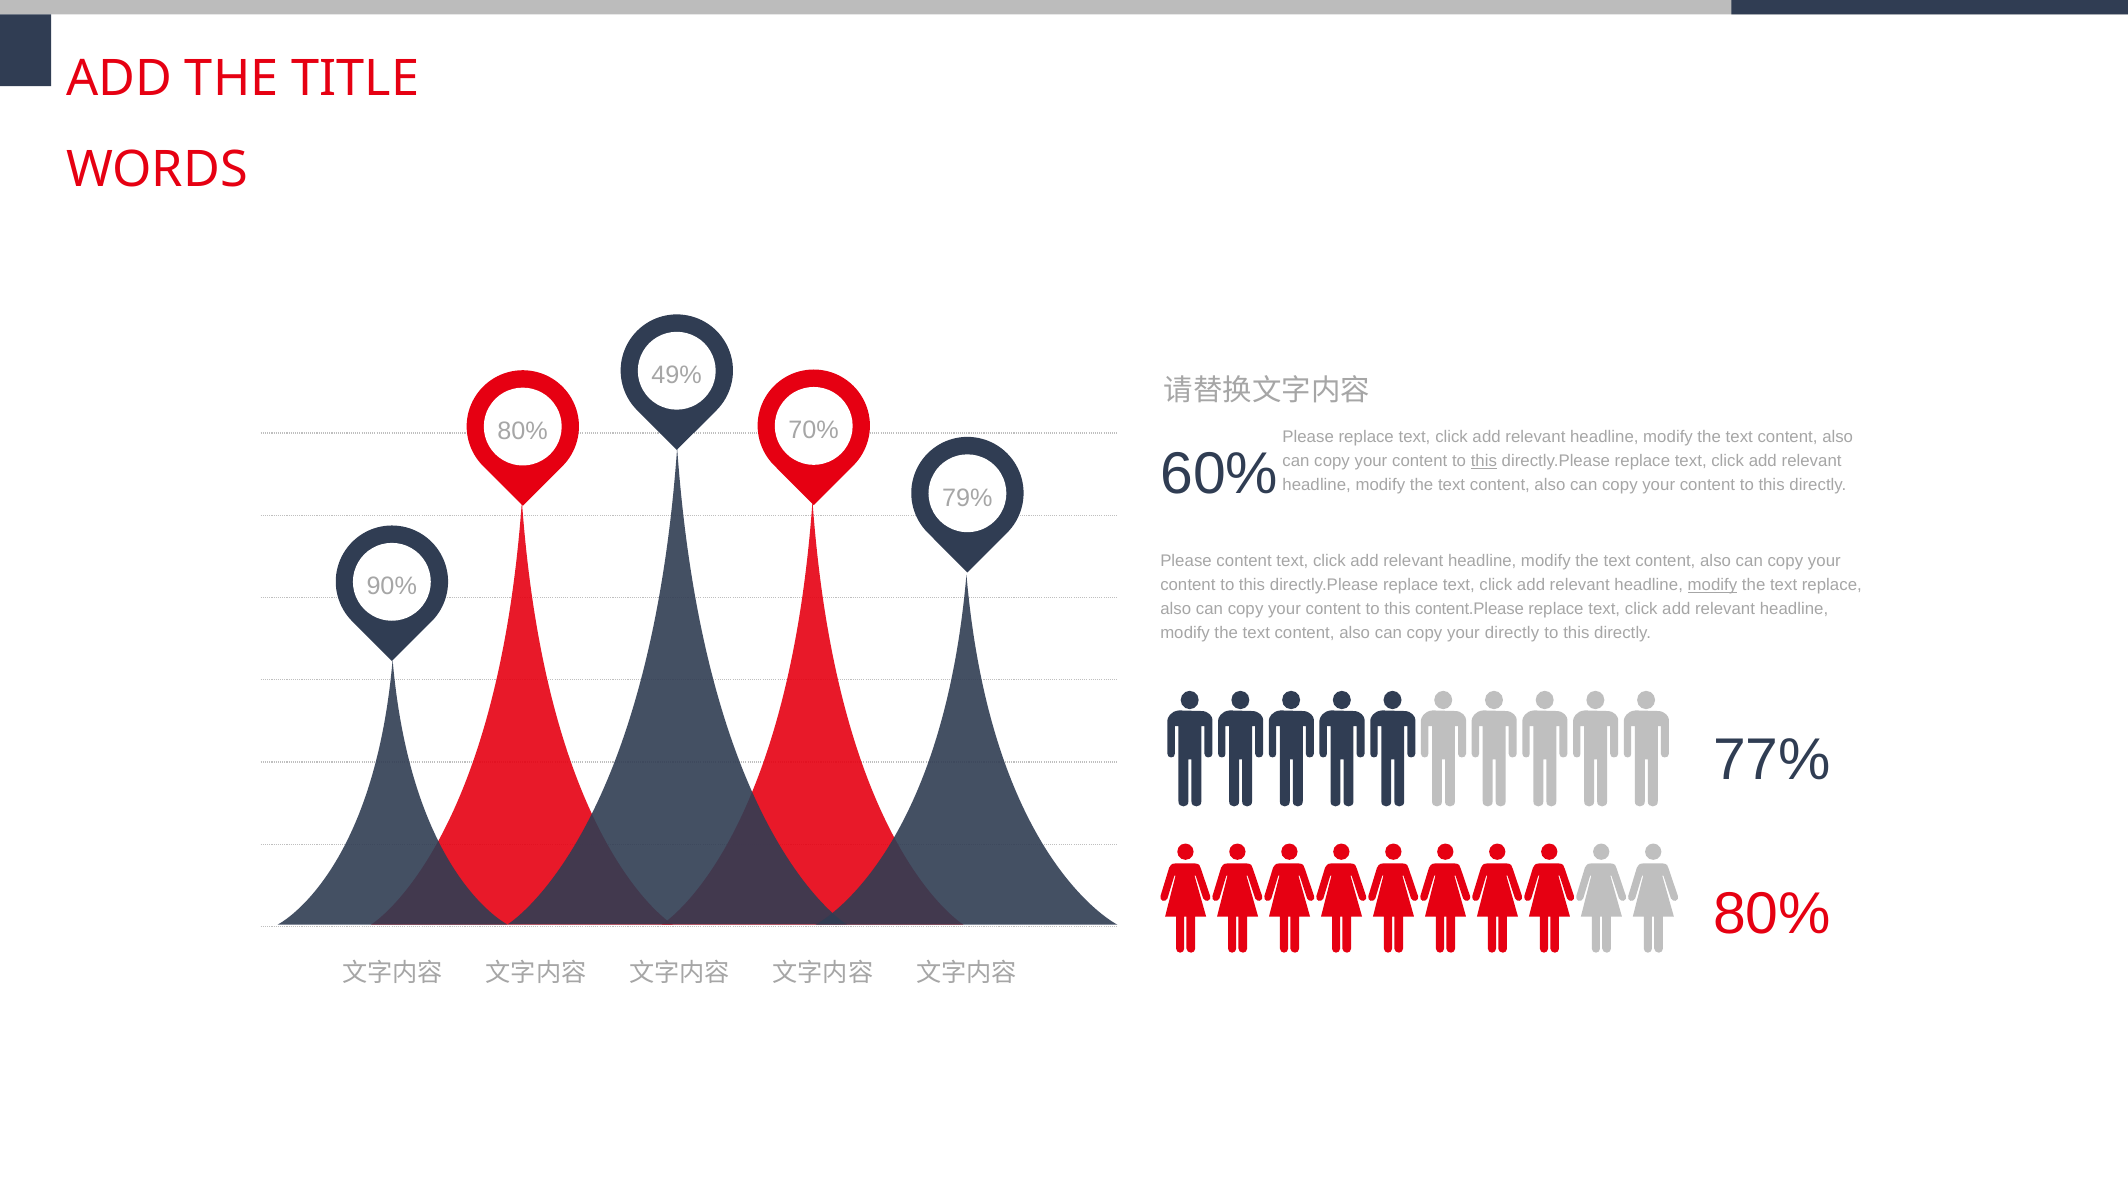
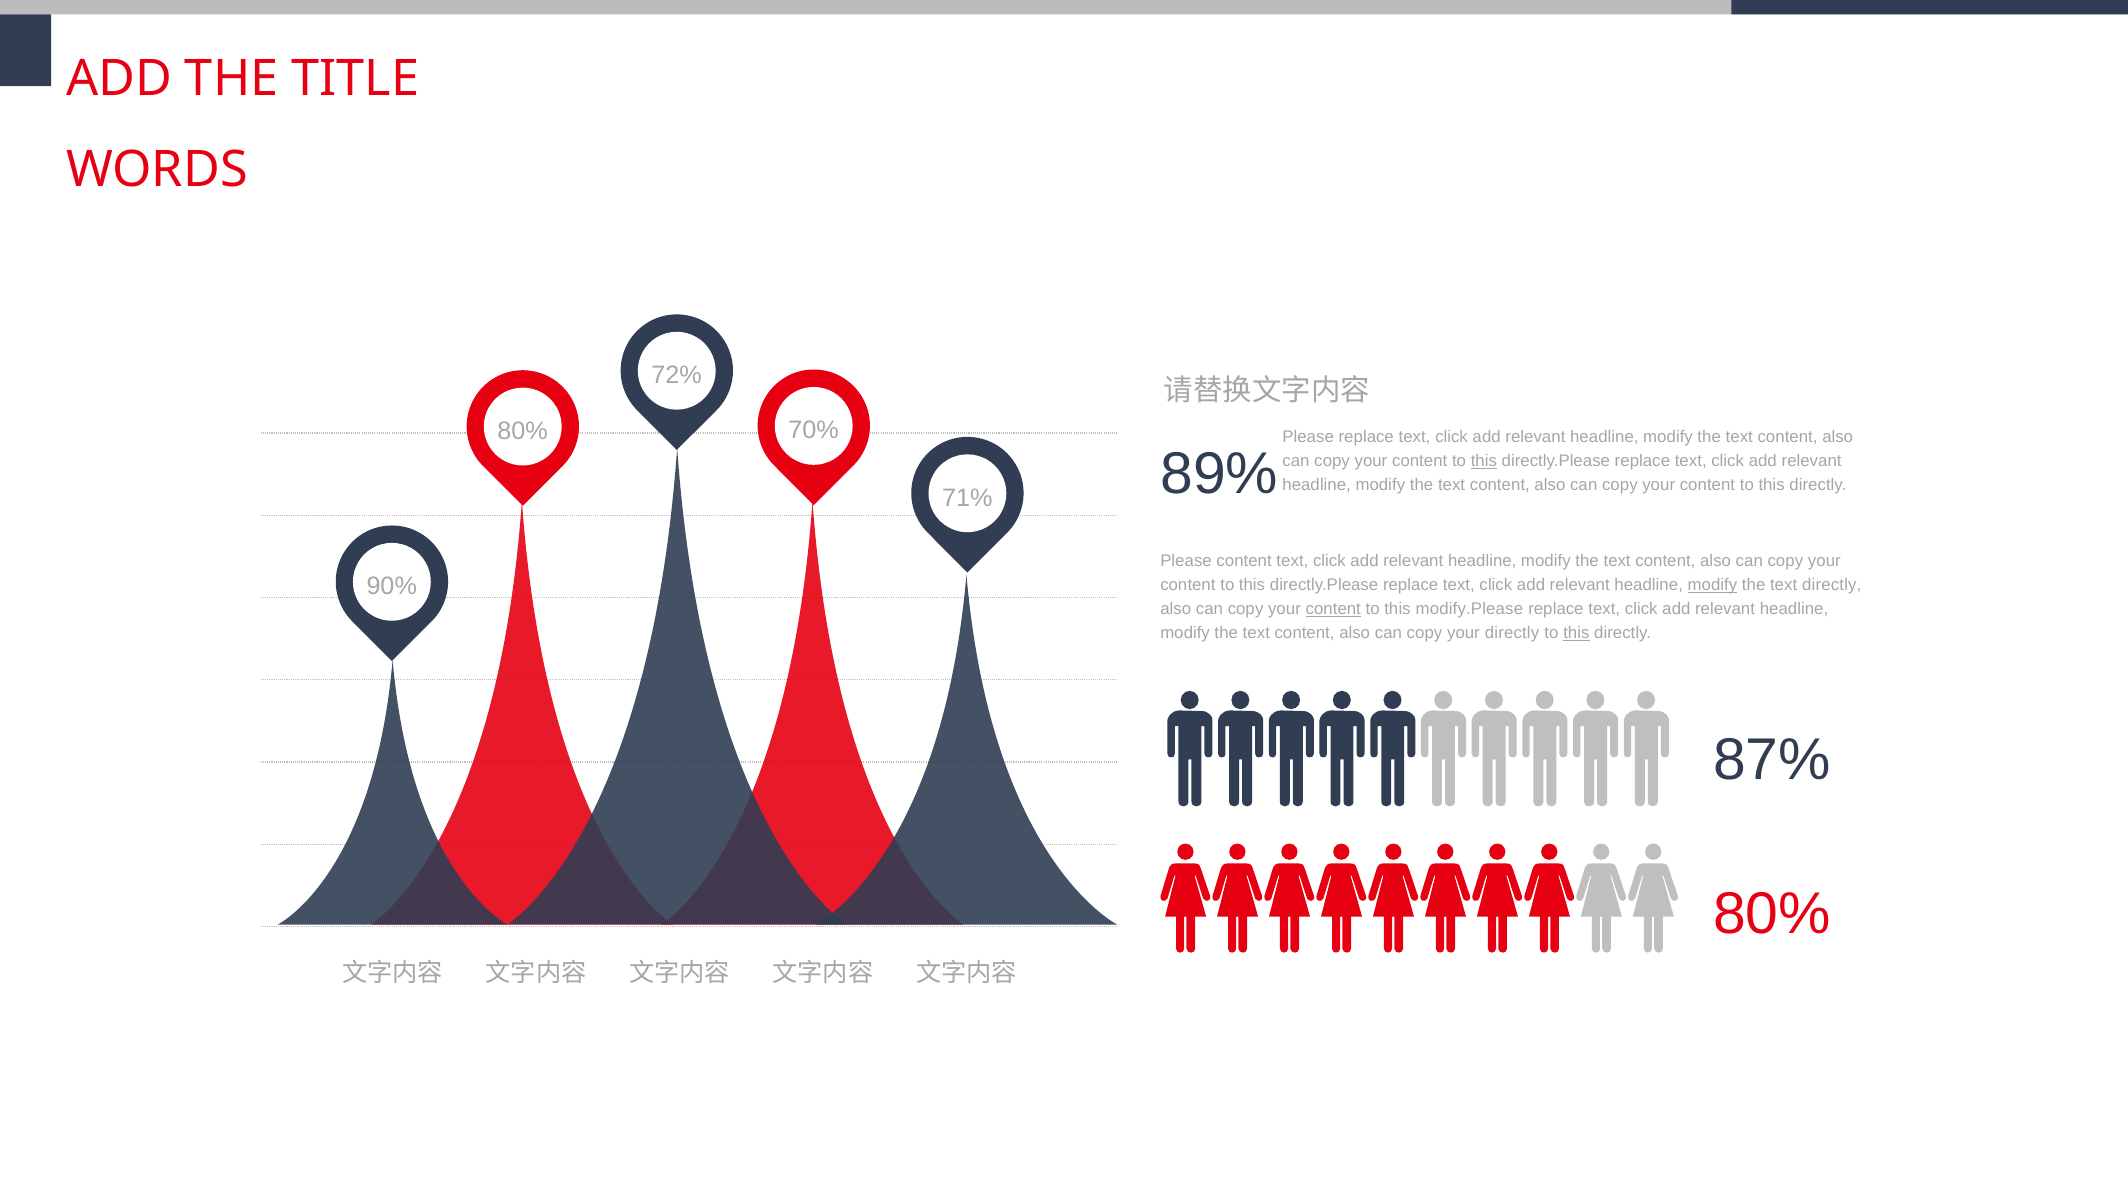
49%: 49% -> 72%
60%: 60% -> 89%
79%: 79% -> 71%
text replace: replace -> directly
content at (1333, 609) underline: none -> present
content.Please: content.Please -> modify.Please
this at (1576, 633) underline: none -> present
77%: 77% -> 87%
